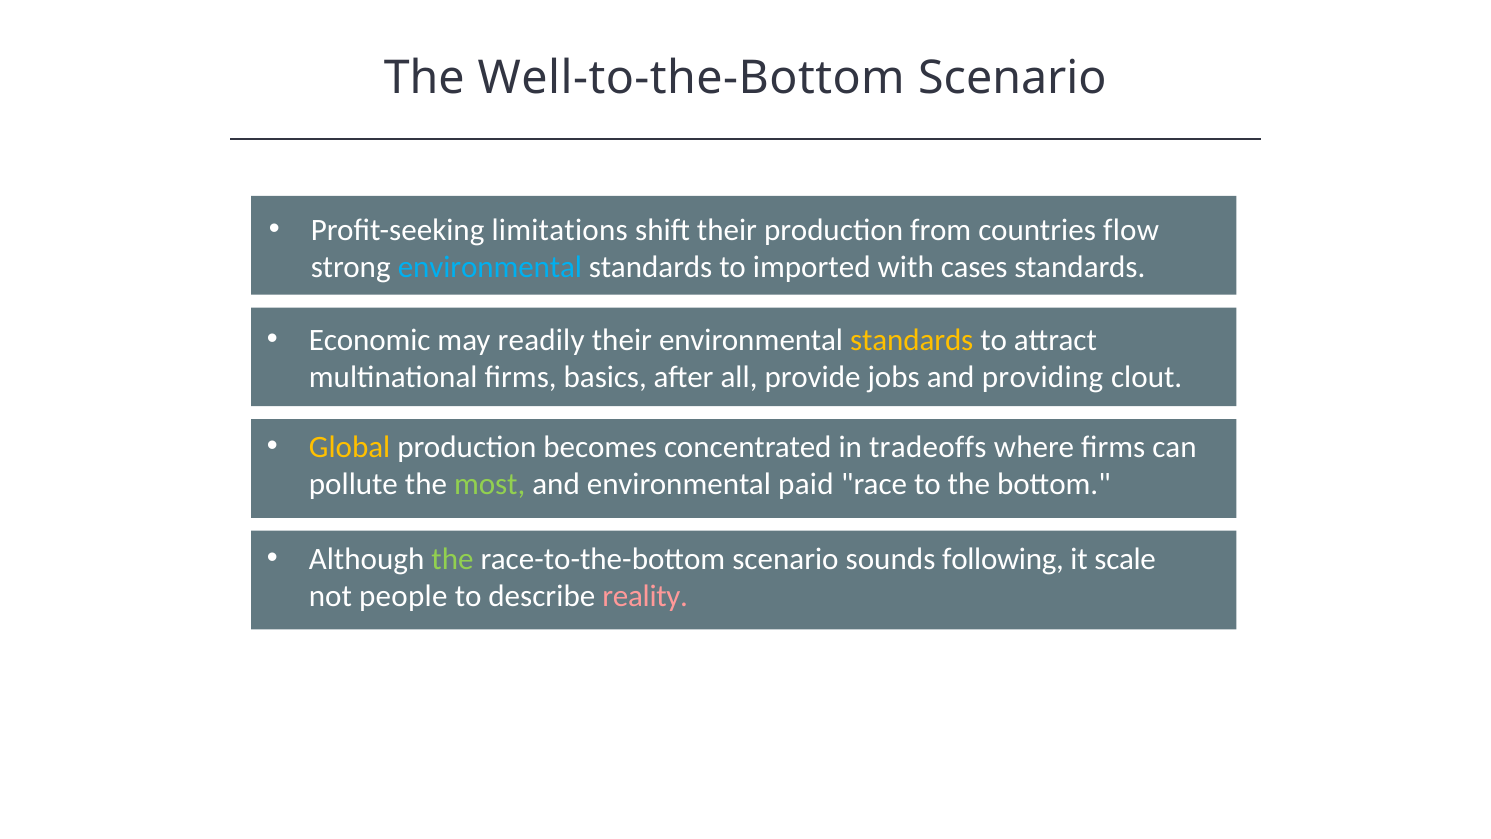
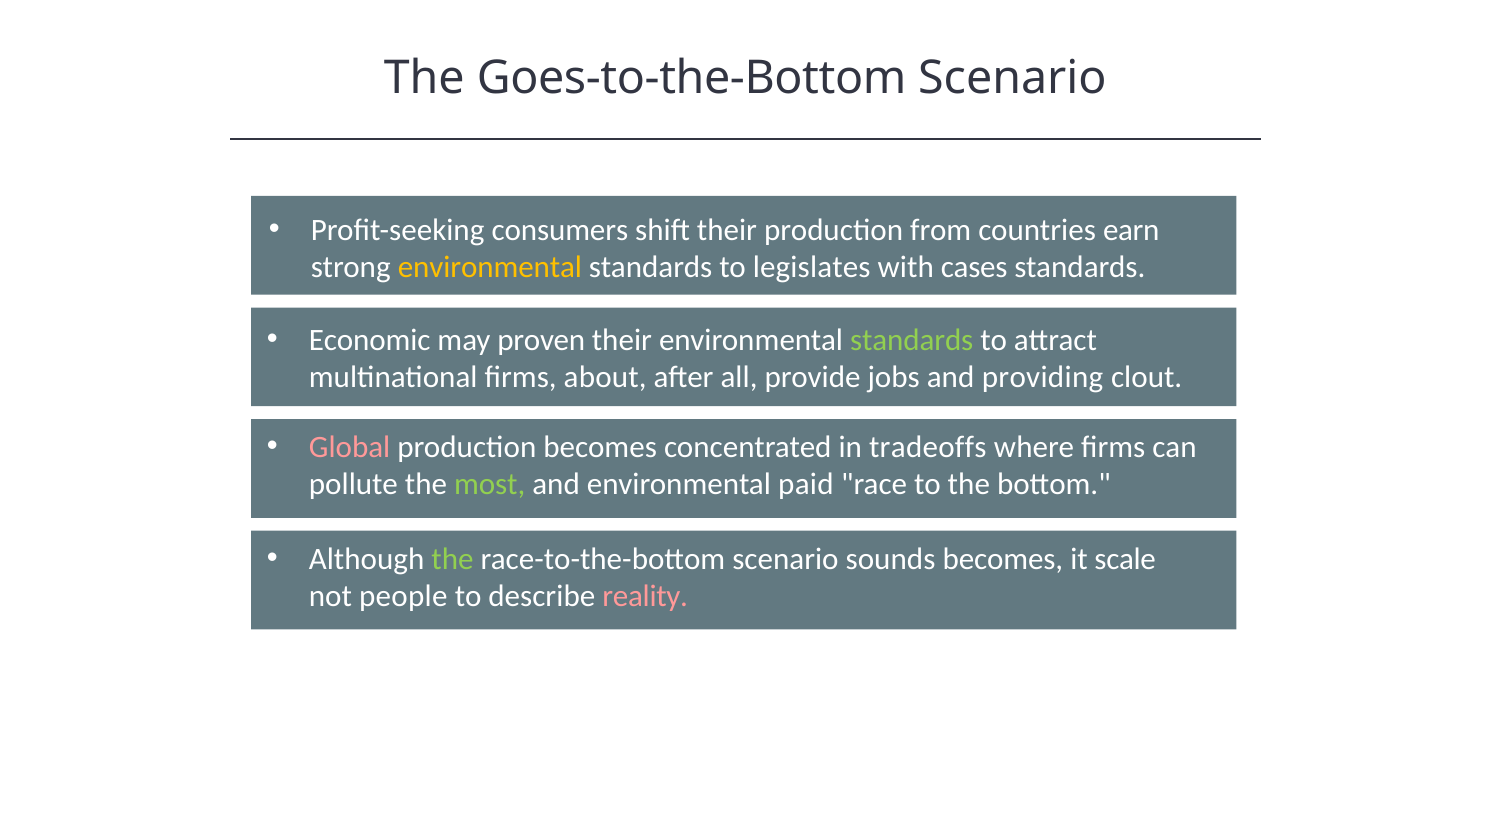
Well-to-the-Bottom: Well-to-the-Bottom -> Goes-to-the-Bottom
limitations: limitations -> consumers
flow: flow -> earn
environmental at (490, 267) colour: light blue -> yellow
imported: imported -> legislates
readily: readily -> proven
standards at (912, 340) colour: yellow -> light green
basics: basics -> about
Global colour: yellow -> pink
sounds following: following -> becomes
